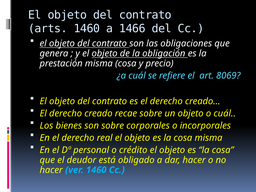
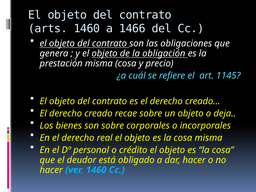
8069: 8069 -> 1145
o cuál: cuál -> deja
